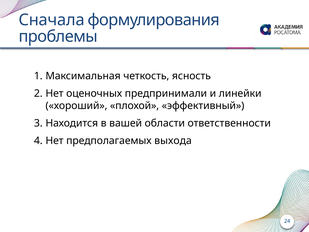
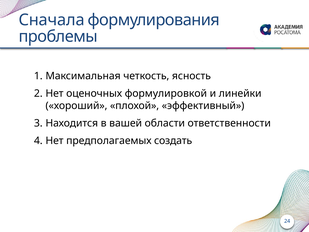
предпринимали: предпринимали -> формулировкой
выхода: выхода -> создать
